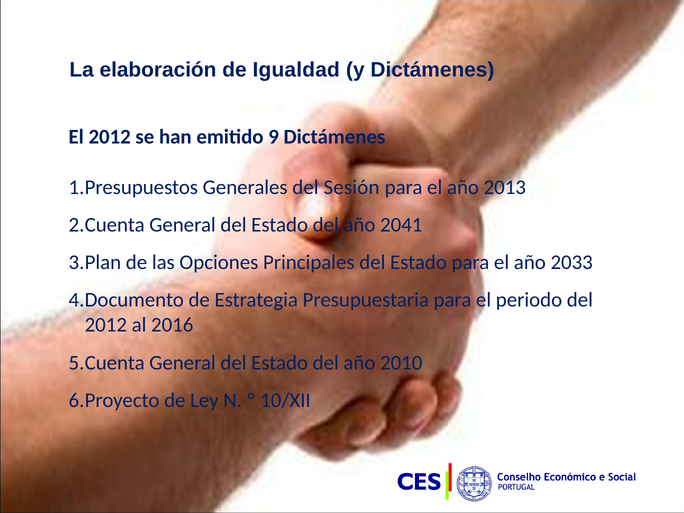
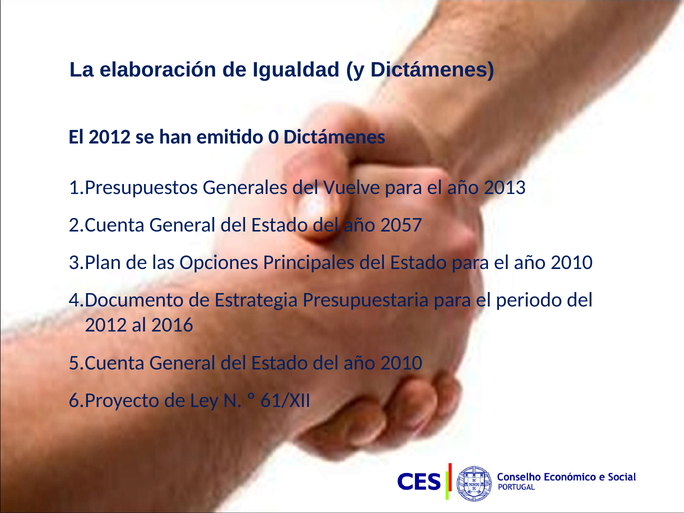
9: 9 -> 0
Sesión: Sesión -> Vuelve
2041: 2041 -> 2057
el año 2033: 2033 -> 2010
10/XII: 10/XII -> 61/XII
